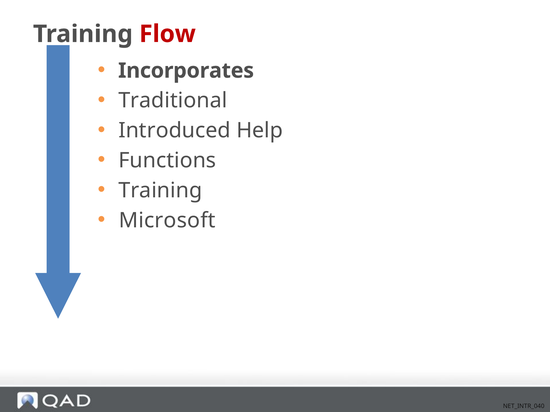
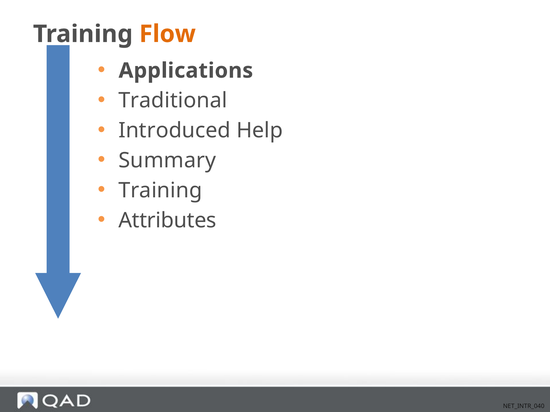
Flow colour: red -> orange
Incorporates: Incorporates -> Applications
Functions: Functions -> Summary
Microsoft: Microsoft -> Attributes
